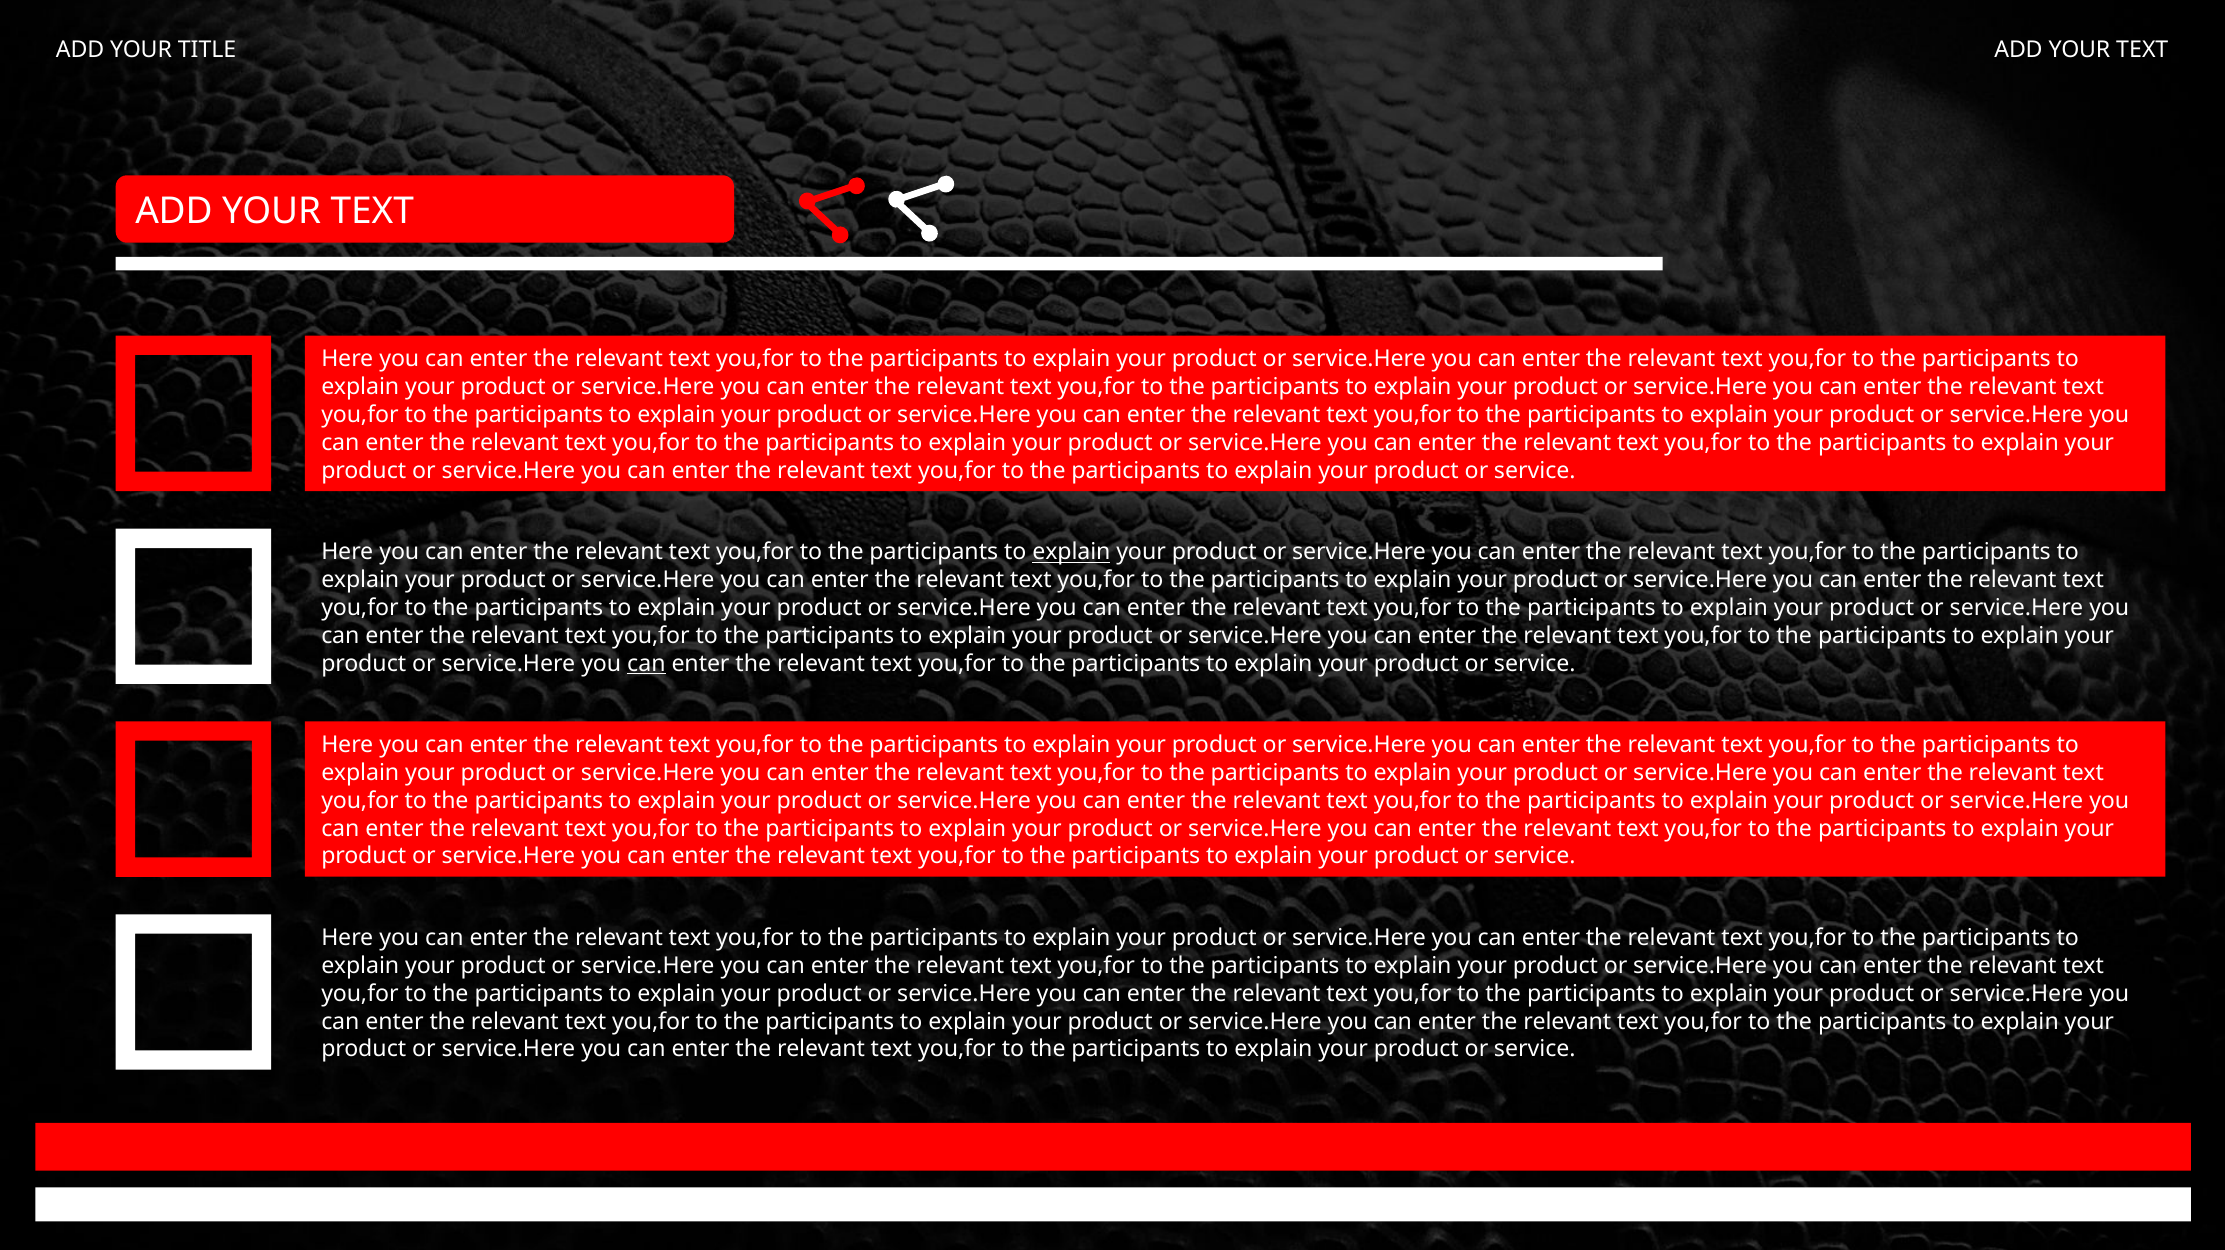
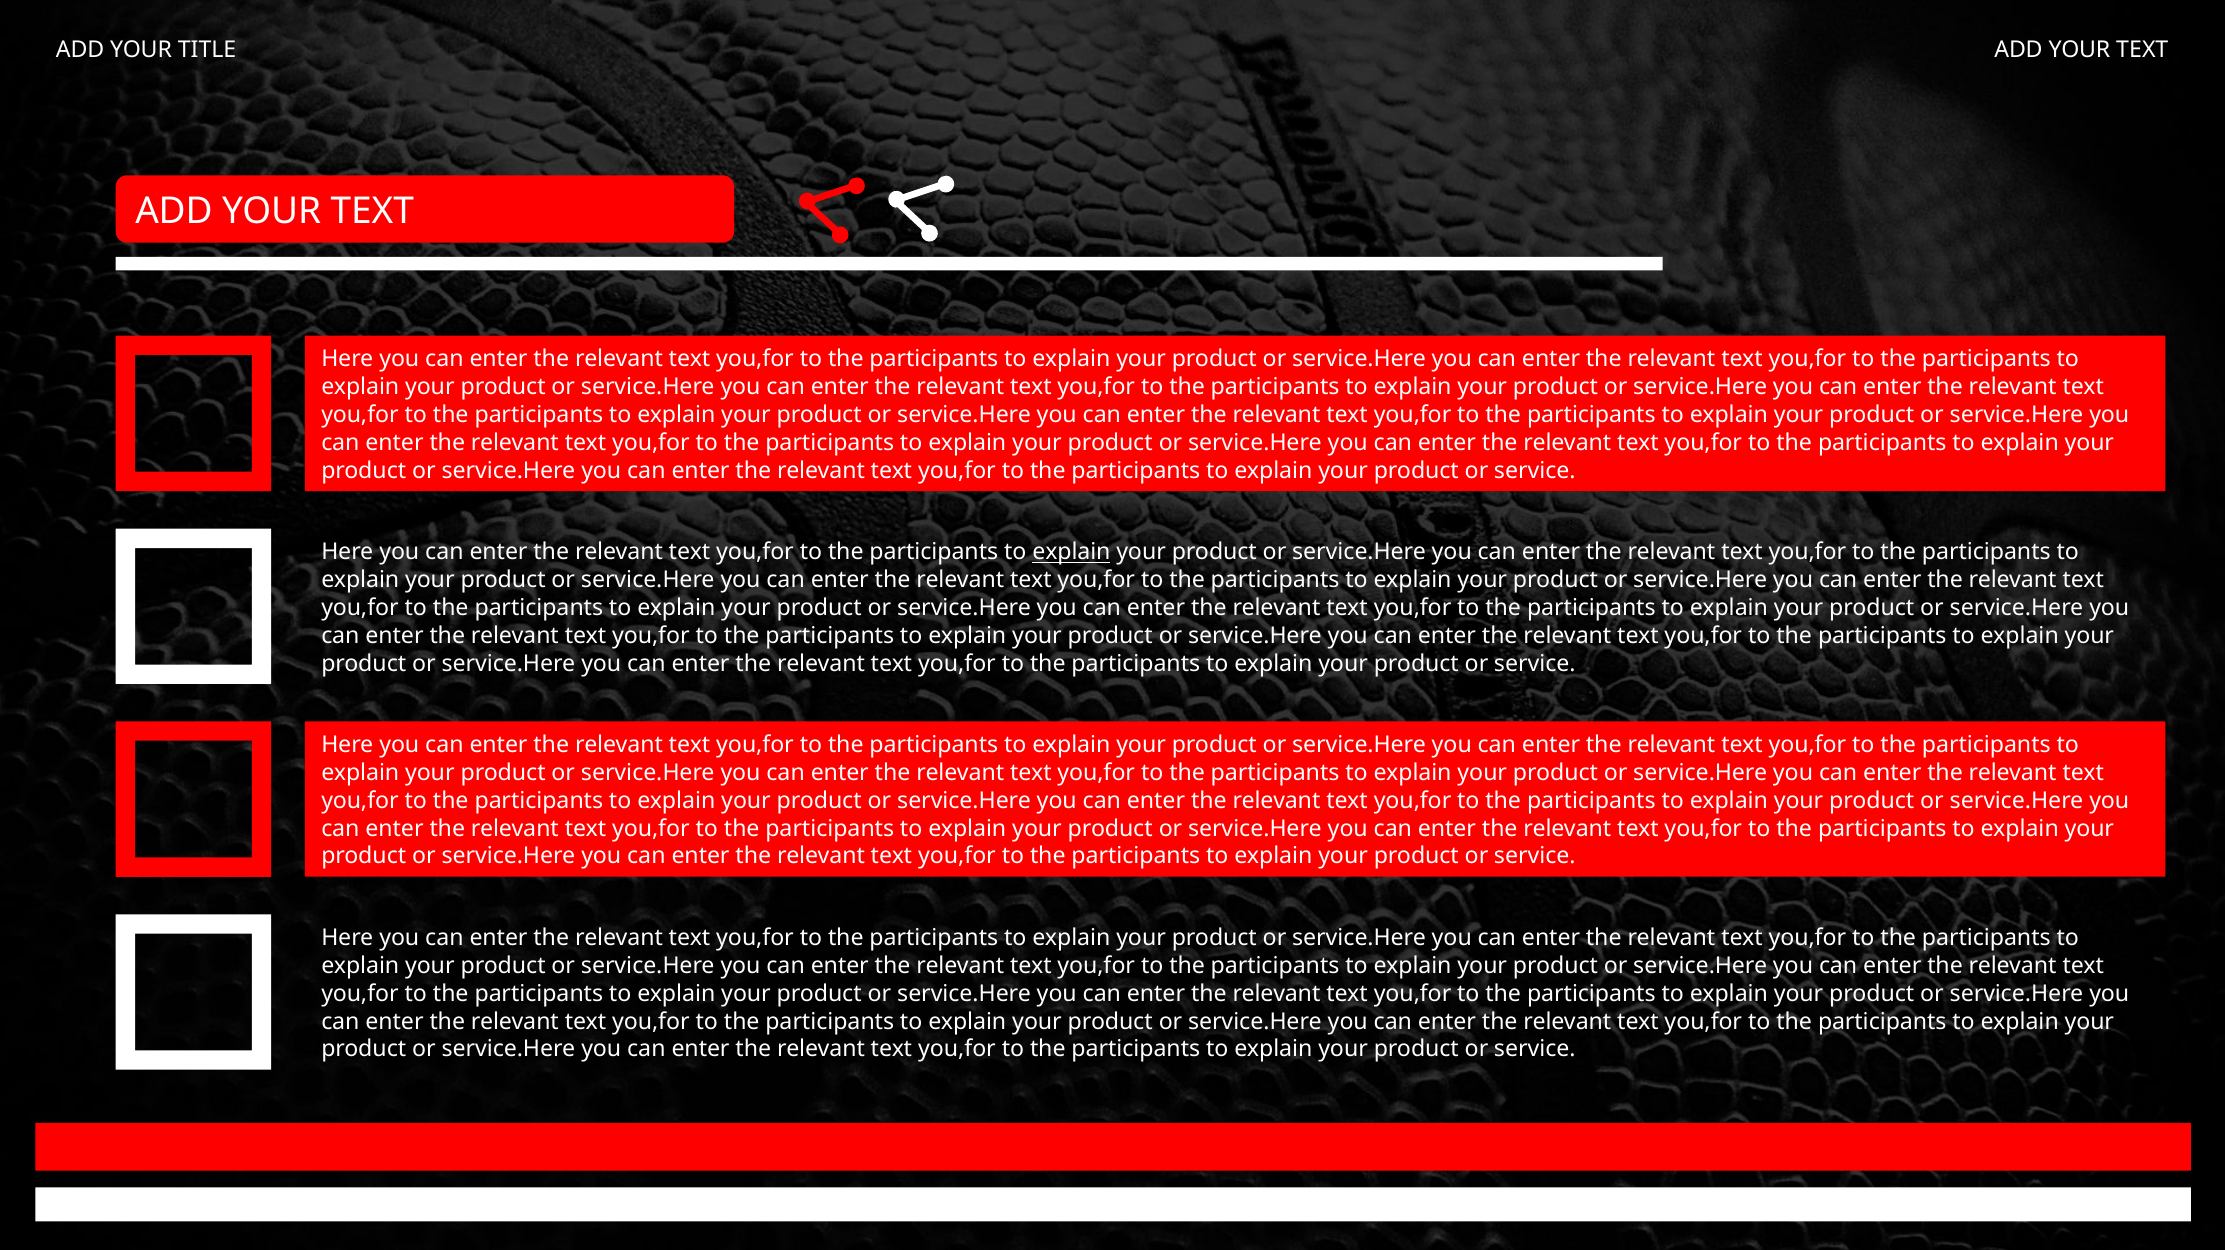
can at (646, 663) underline: present -> none
